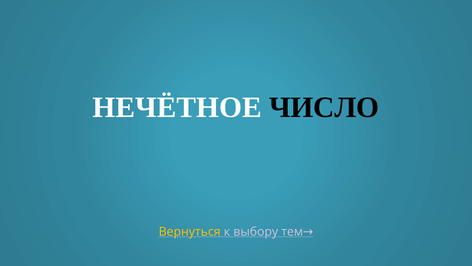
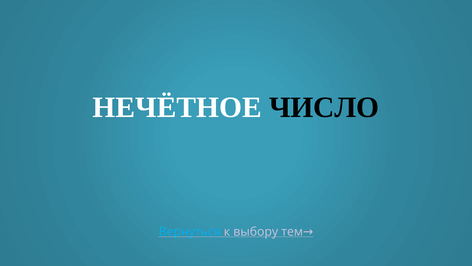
Вернуться colour: yellow -> light blue
